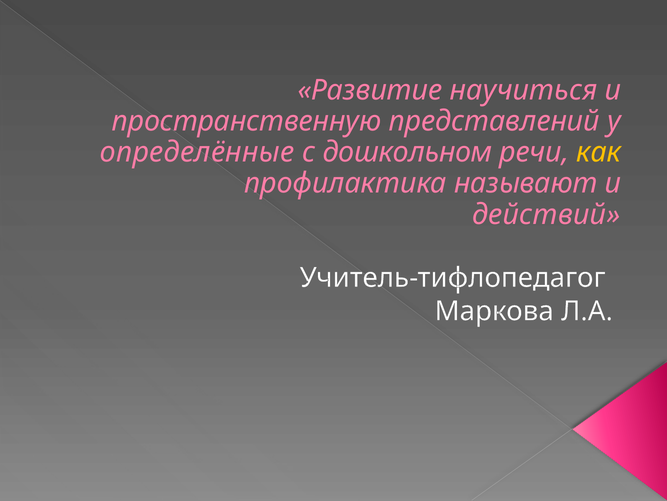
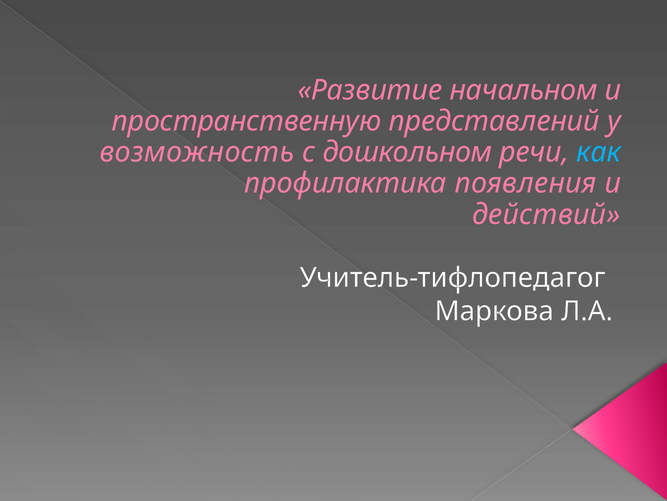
научиться: научиться -> начальном
определённые: определённые -> возможность
как colour: yellow -> light blue
называют: называют -> появления
